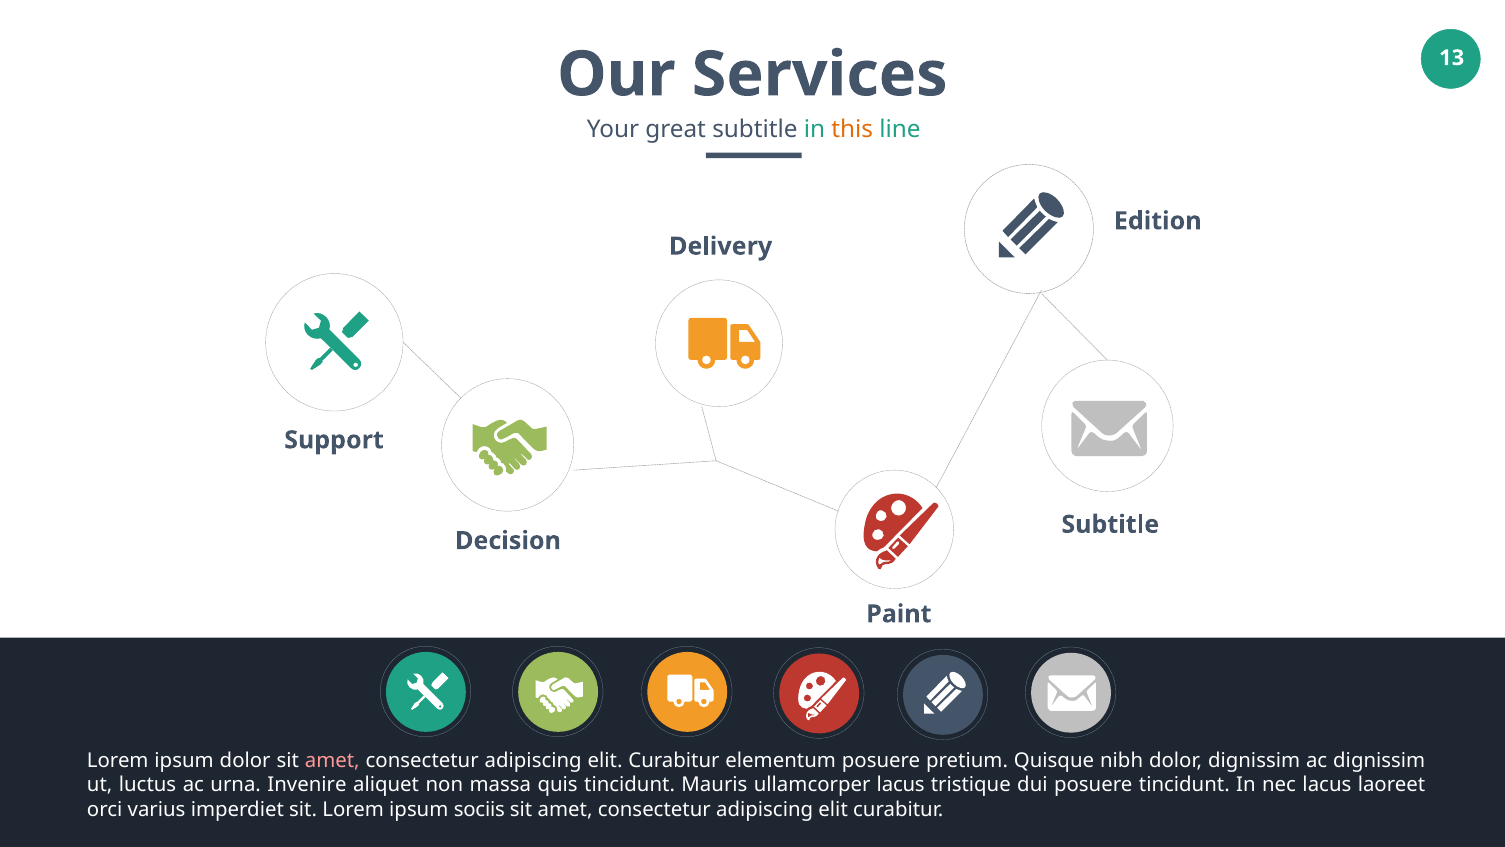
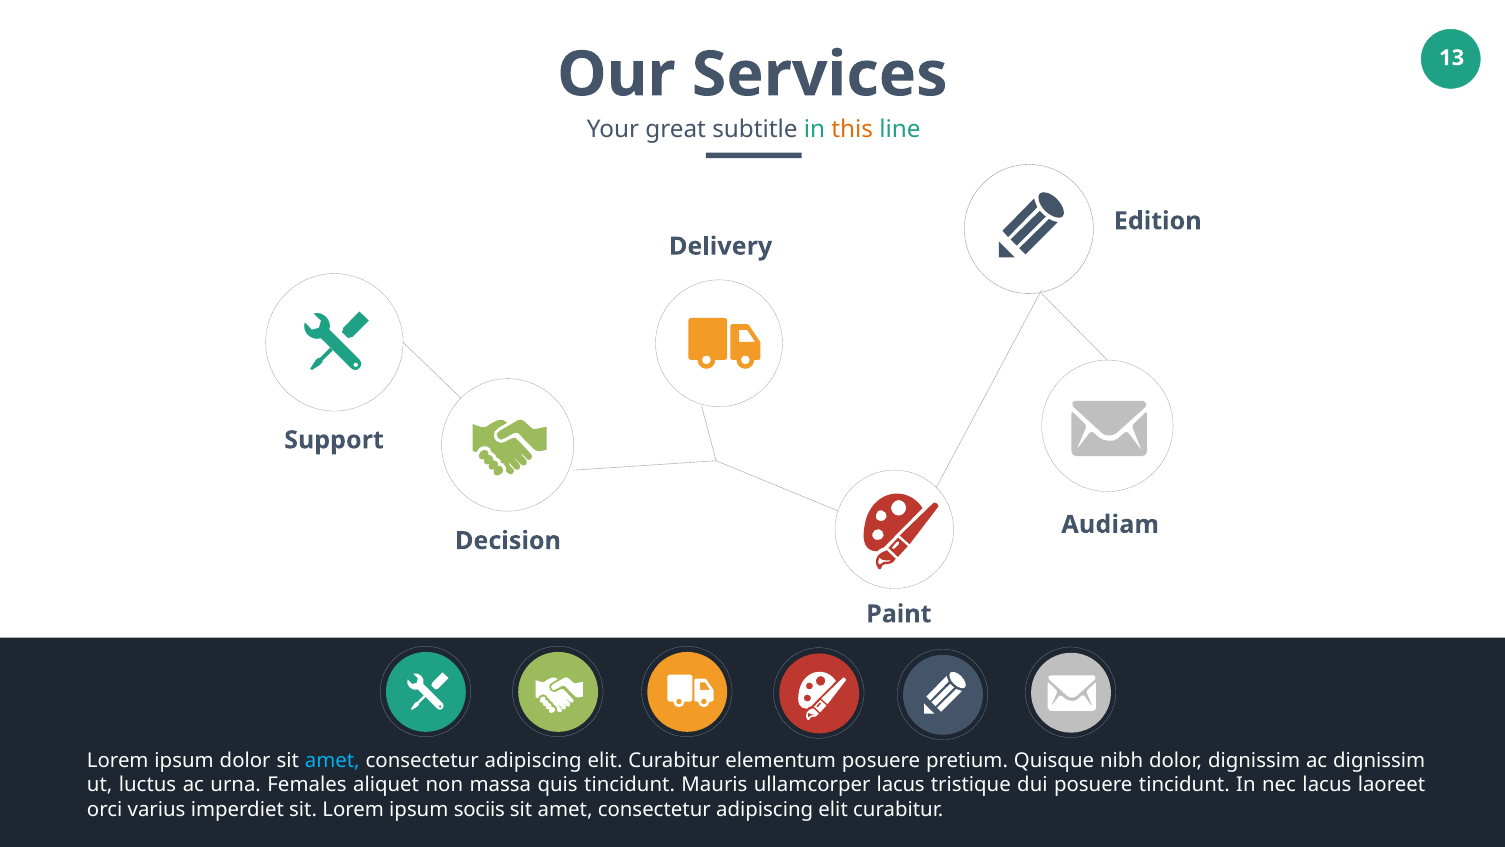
Subtitle at (1110, 524): Subtitle -> Audiam
amet at (332, 760) colour: pink -> light blue
Invenire: Invenire -> Females
